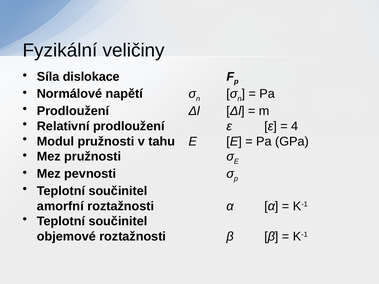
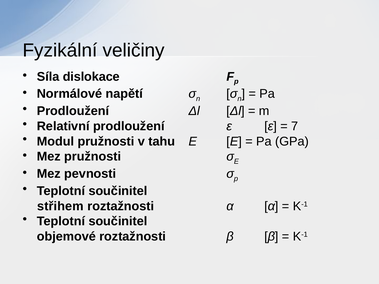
4: 4 -> 7
amorfní: amorfní -> střihem
